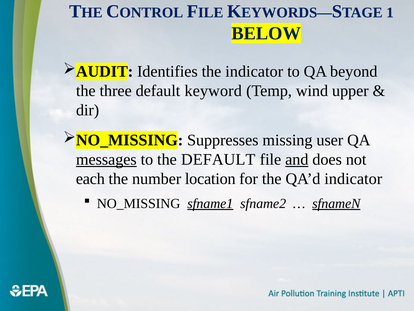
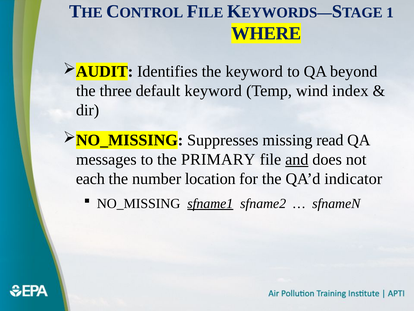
BELOW: BELOW -> WHERE
the indicator: indicator -> keyword
upper: upper -> index
user: user -> read
messages underline: present -> none
the DEFAULT: DEFAULT -> PRIMARY
sfnameN underline: present -> none
